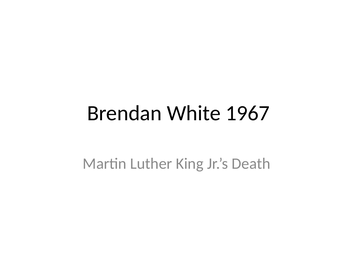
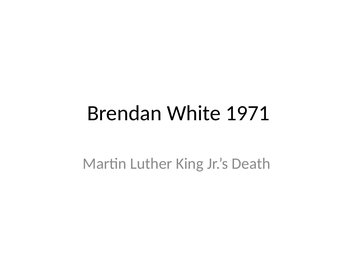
1967: 1967 -> 1971
